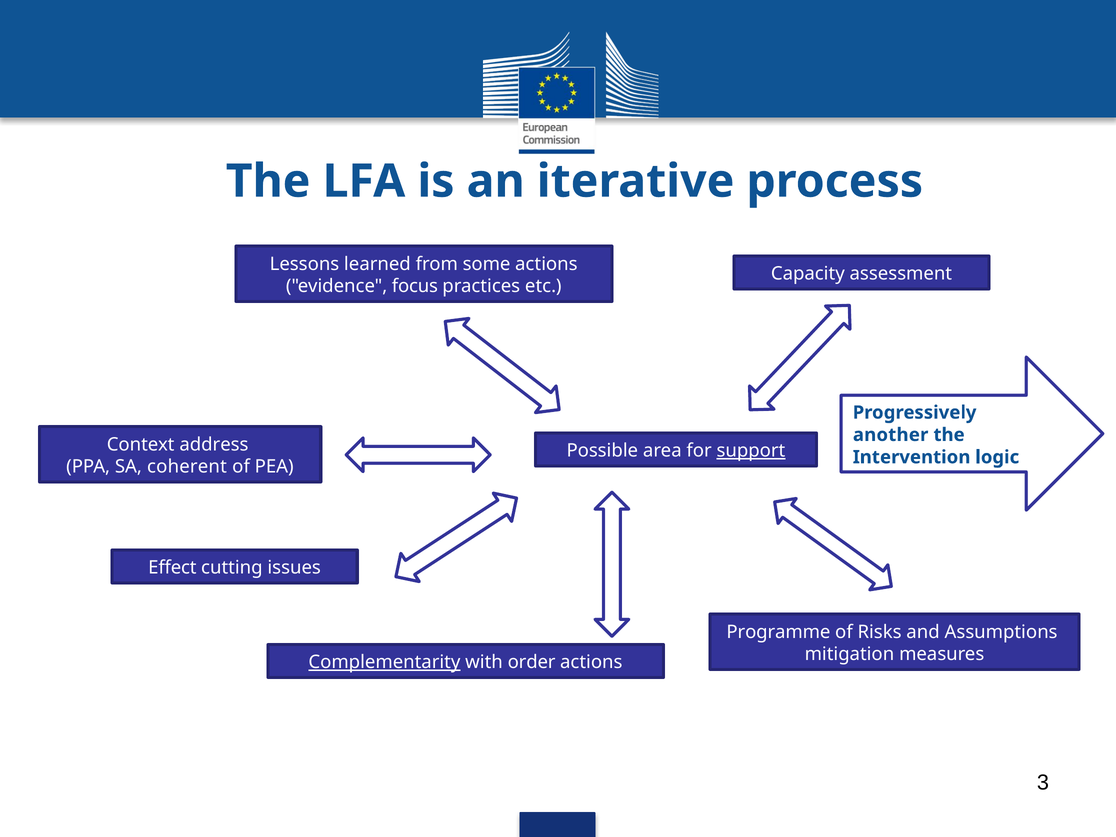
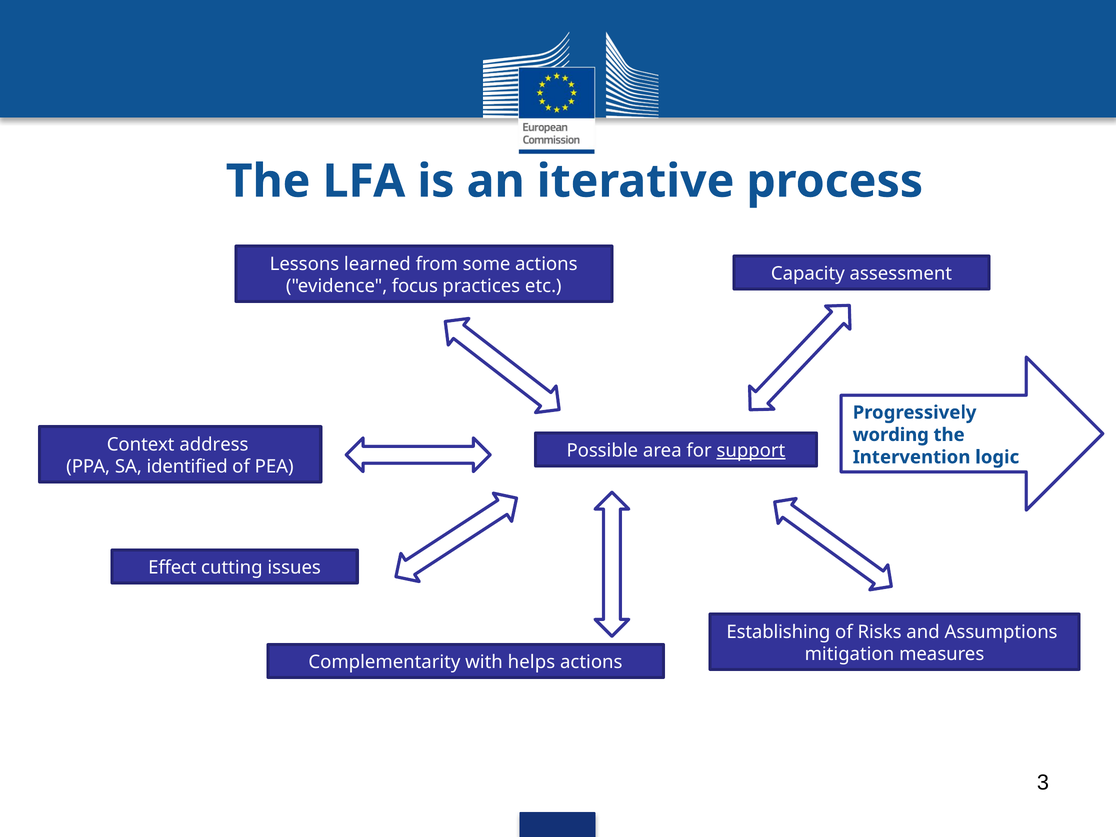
another: another -> wording
coherent: coherent -> identified
Programme: Programme -> Establishing
Complementarity underline: present -> none
order: order -> helps
